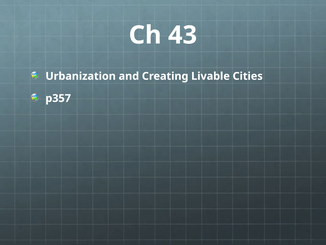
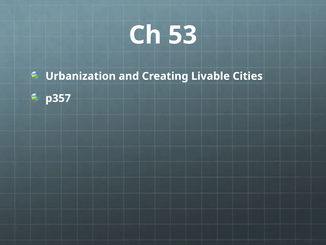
43: 43 -> 53
